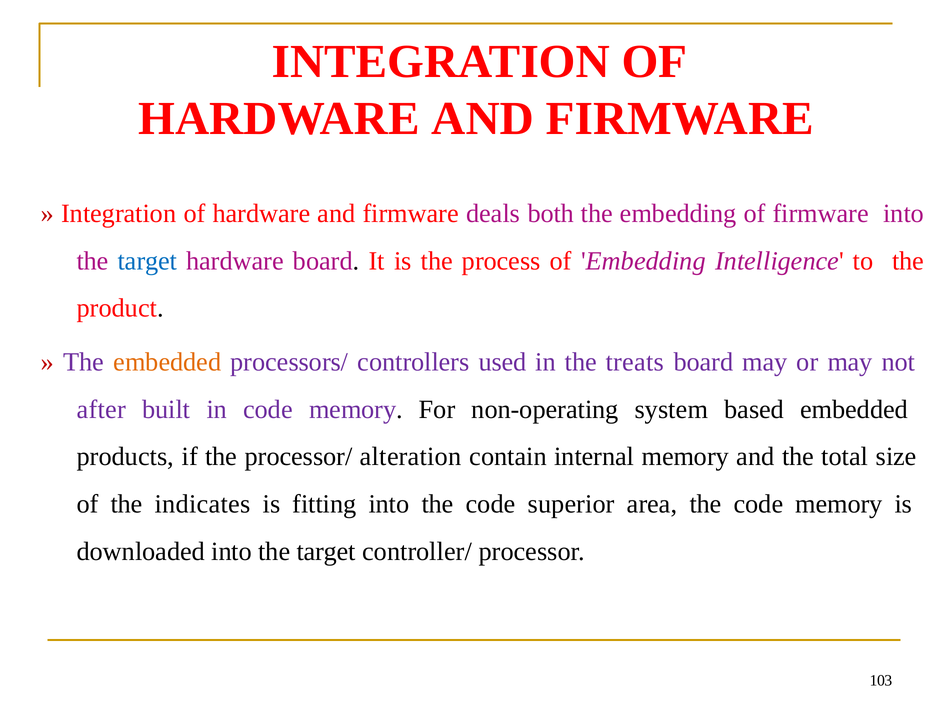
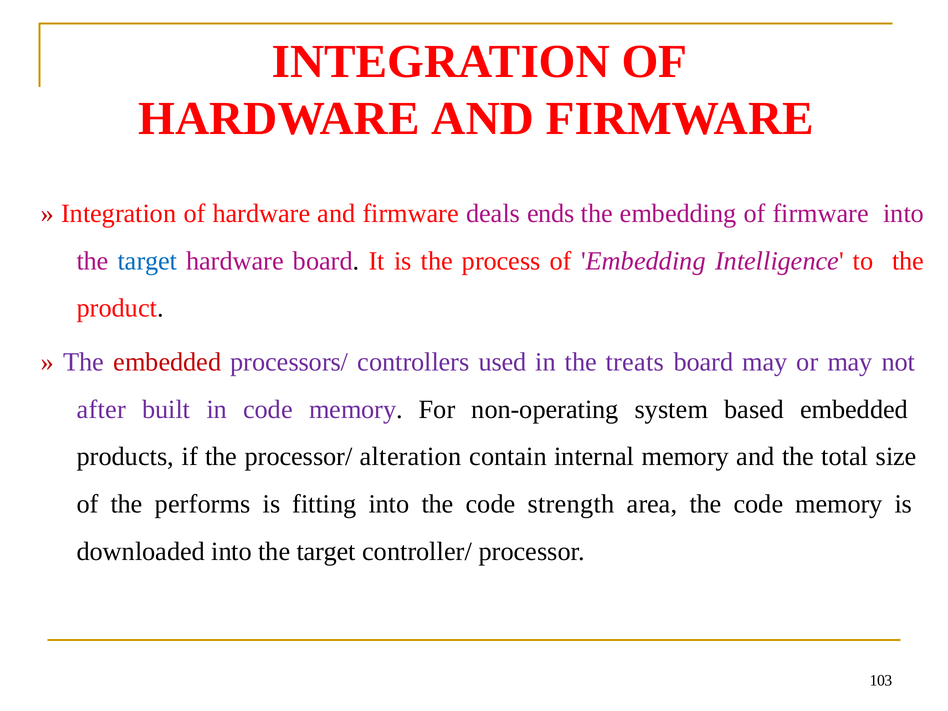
both: both -> ends
embedded at (167, 362) colour: orange -> red
indicates: indicates -> performs
superior: superior -> strength
